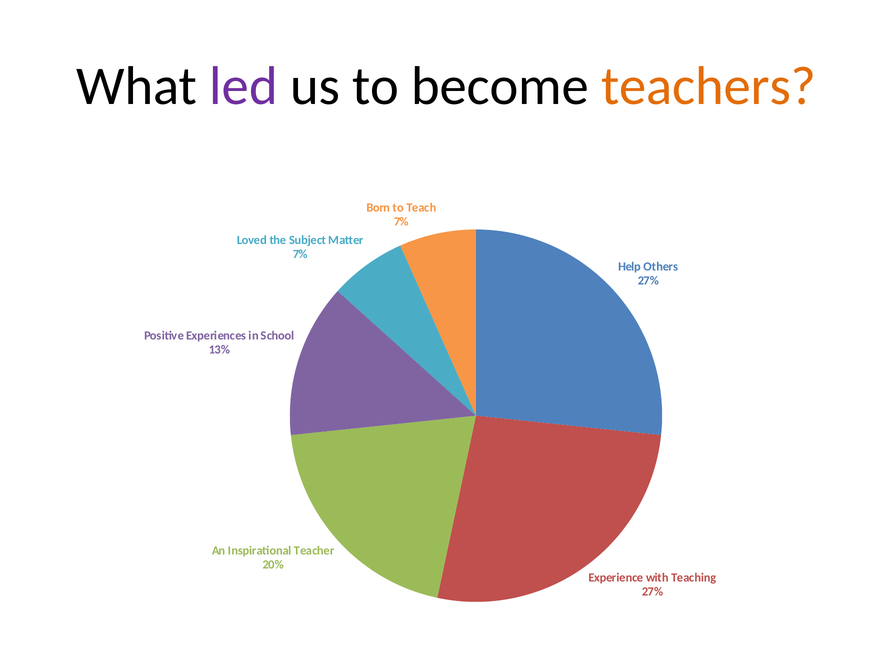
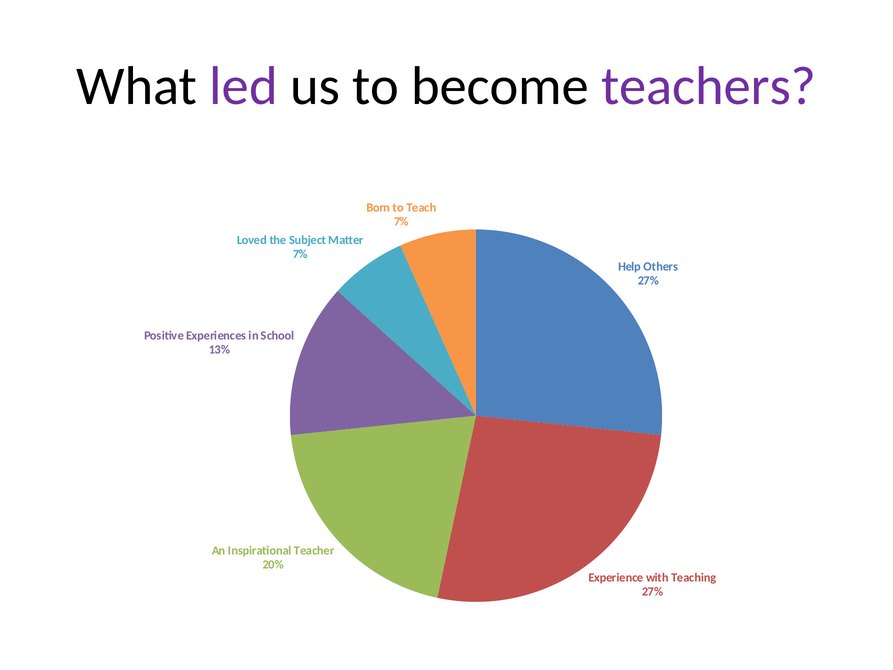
teachers colour: orange -> purple
